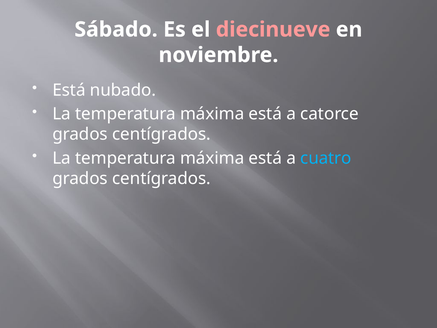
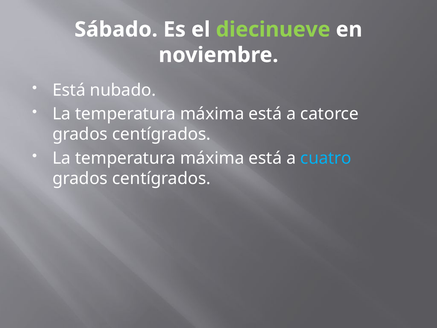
diecinueve colour: pink -> light green
